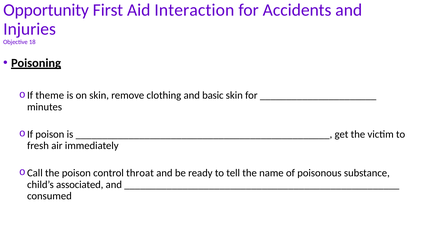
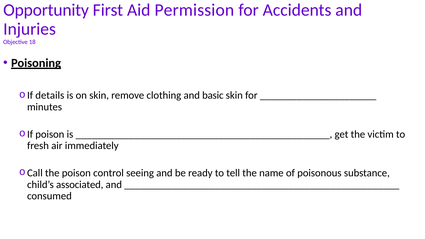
Interaction: Interaction -> Permission
theme: theme -> details
throat: throat -> seeing
